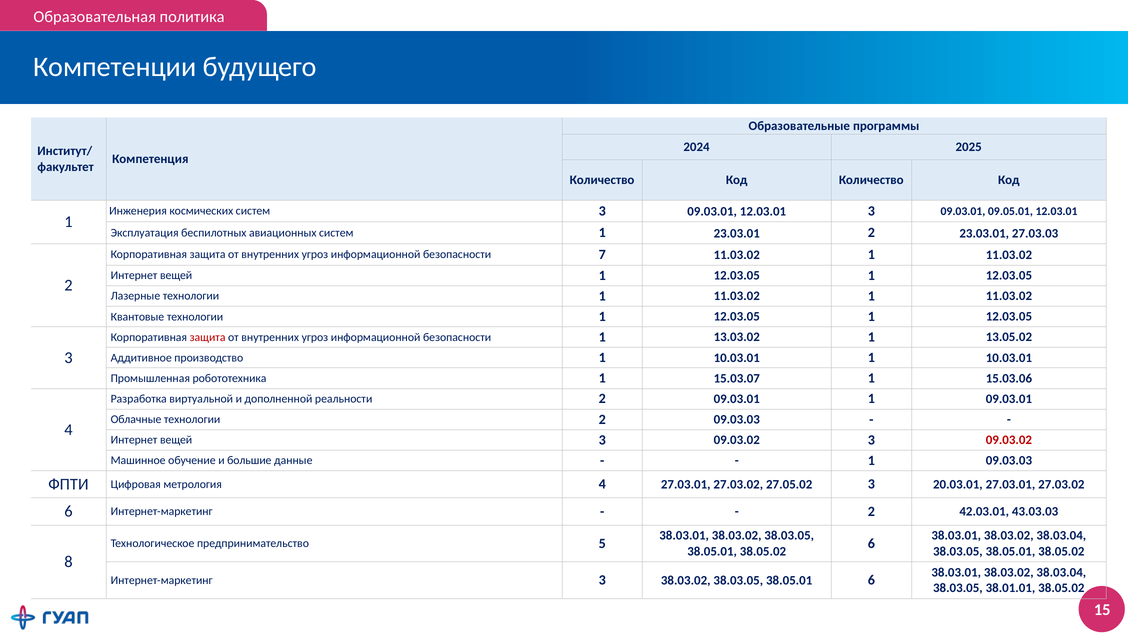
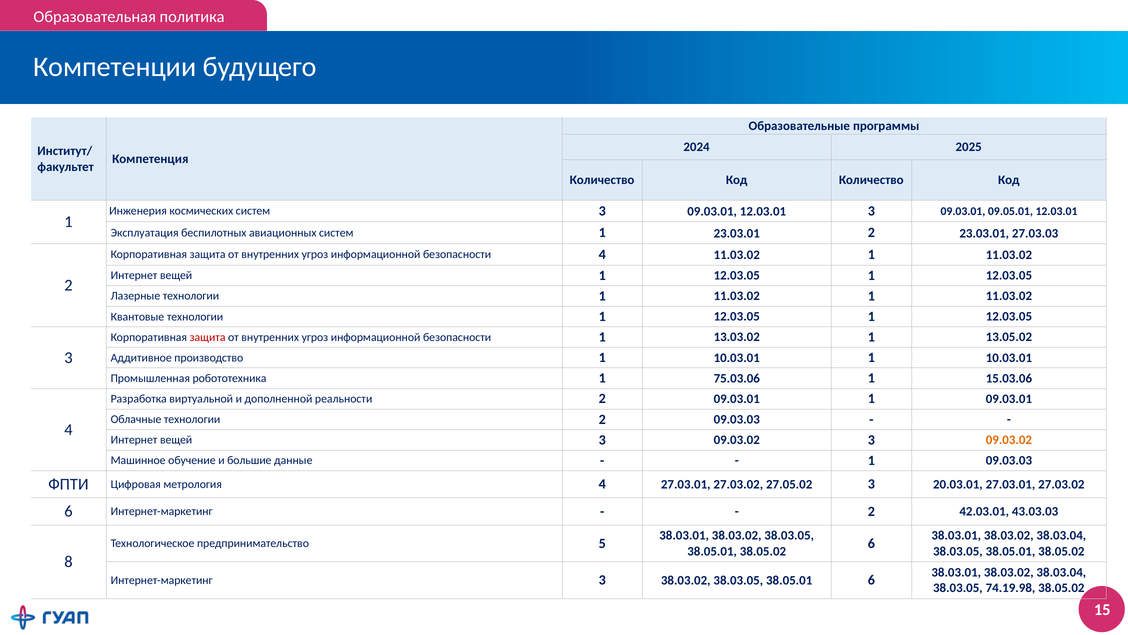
безопасности 7: 7 -> 4
15.03.07: 15.03.07 -> 75.03.06
09.03.02 at (1009, 440) colour: red -> orange
38.01.01: 38.01.01 -> 74.19.98
